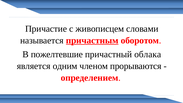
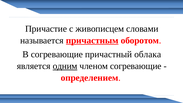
В пожелтевшие: пожелтевшие -> согревающие
одним underline: none -> present
членом прорываются: прорываются -> согревающие
